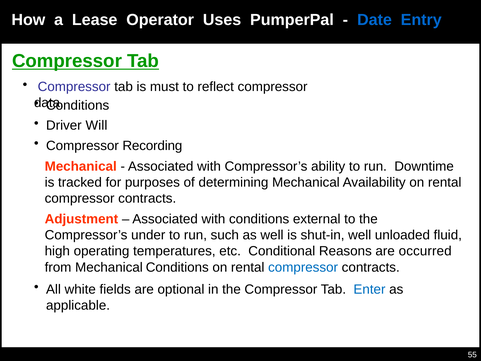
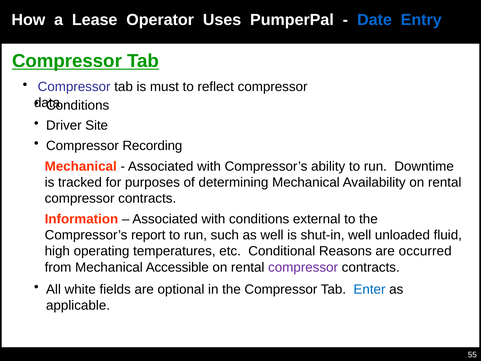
Will: Will -> Site
Adjustment: Adjustment -> Information
under: under -> report
Mechanical Conditions: Conditions -> Accessible
compressor at (303, 267) colour: blue -> purple
